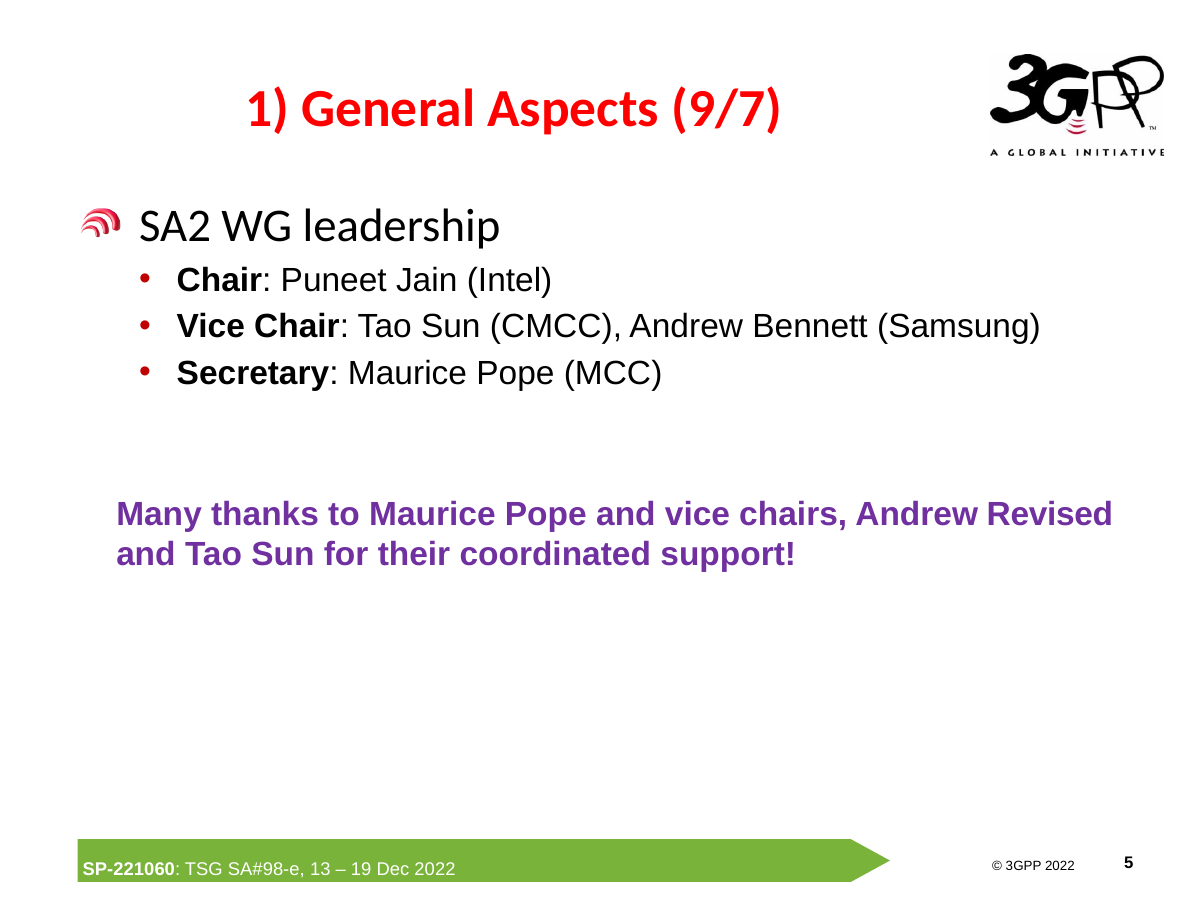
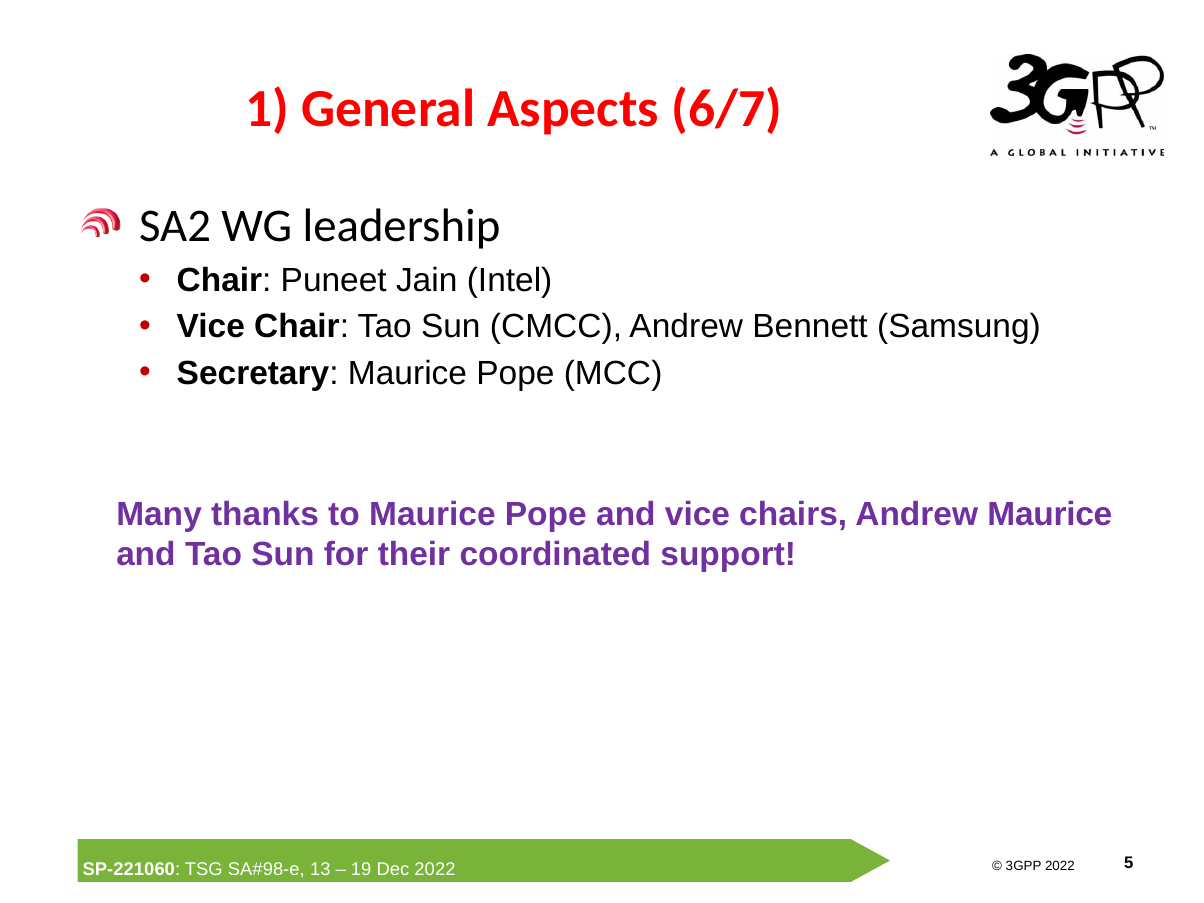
9/7: 9/7 -> 6/7
Andrew Revised: Revised -> Maurice
